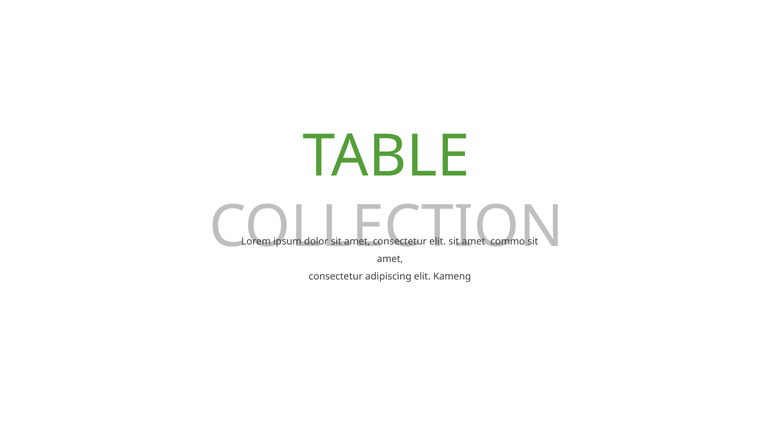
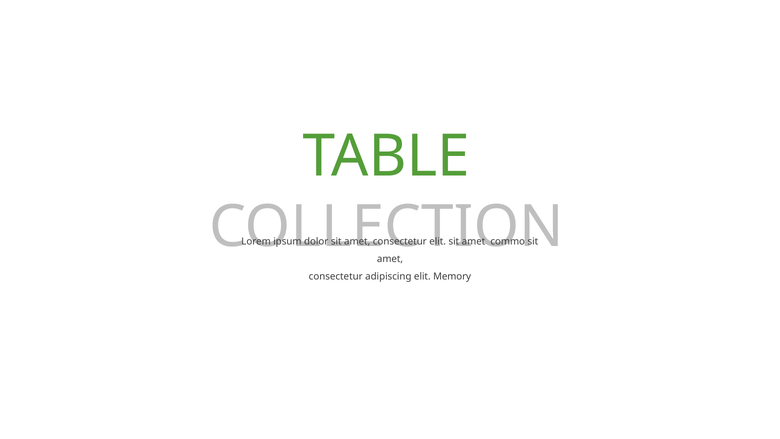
Kameng: Kameng -> Memory
